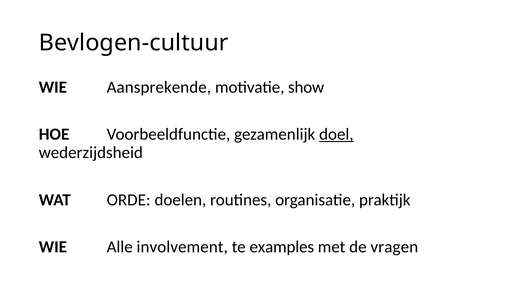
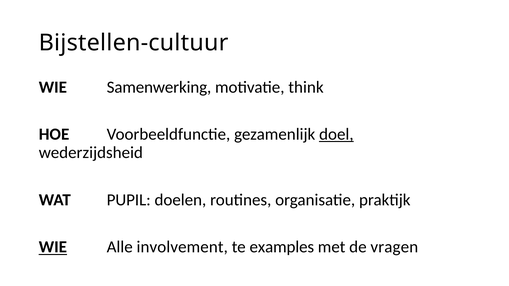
Bevlogen-cultuur: Bevlogen-cultuur -> Bijstellen-cultuur
Aansprekende: Aansprekende -> Samenwerking
show: show -> think
ORDE: ORDE -> PUPIL
WIE at (53, 247) underline: none -> present
